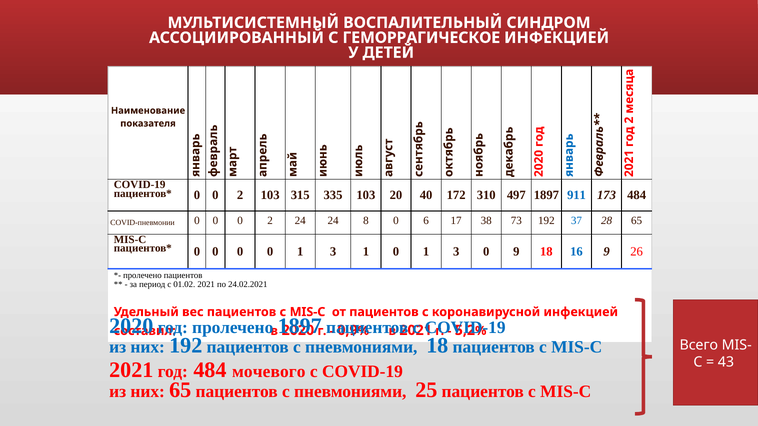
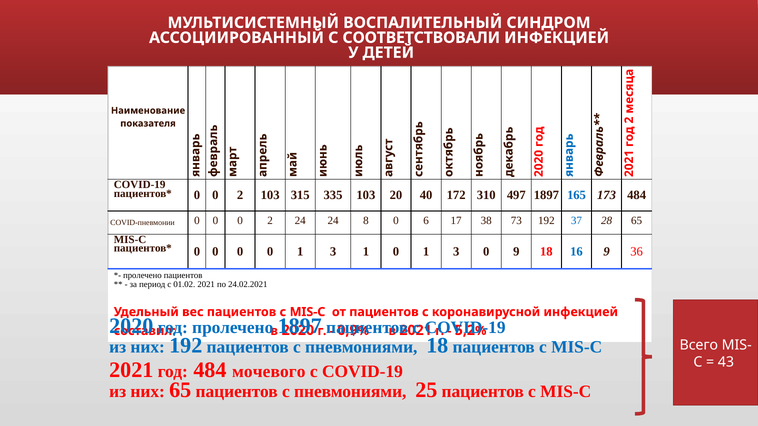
ГЕМОРРАГИЧЕСКОЕ: ГЕМОРРАГИЧЕСКОЕ -> СООТВЕТСТВОВАЛИ
911: 911 -> 165
26: 26 -> 36
